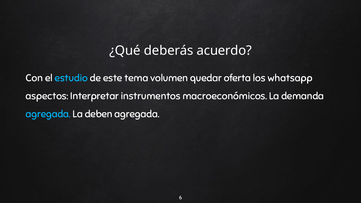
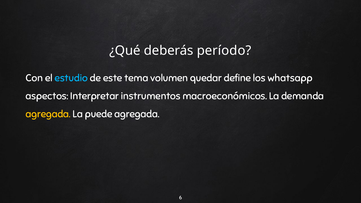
acuerdo: acuerdo -> período
oferta: oferta -> define
agregada at (48, 114) colour: light blue -> yellow
deben: deben -> puede
